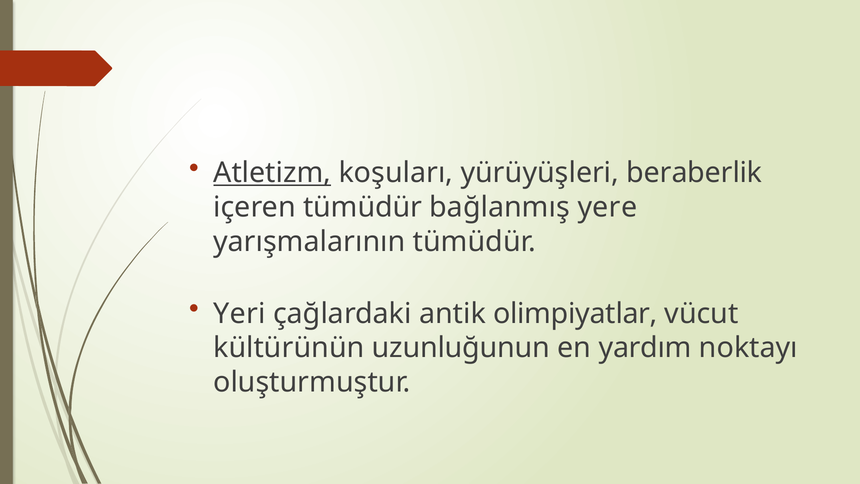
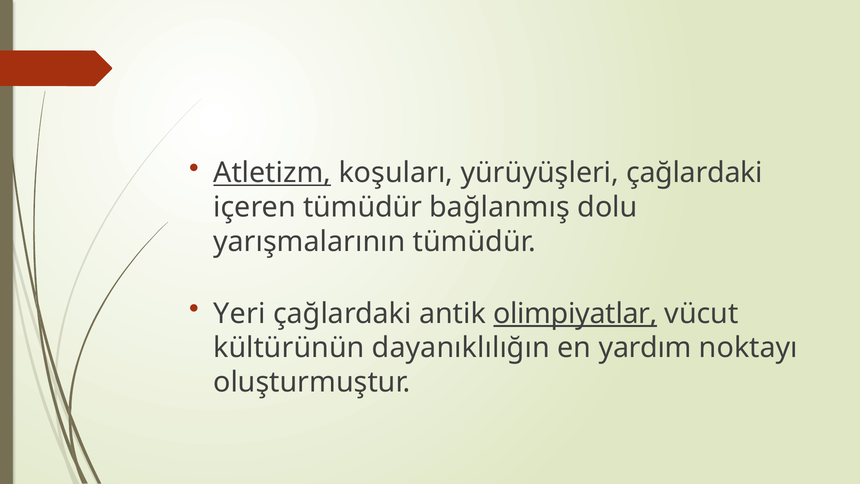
yürüyüşleri beraberlik: beraberlik -> çağlardaki
yere: yere -> dolu
olimpiyatlar underline: none -> present
uzunluğunun: uzunluğunun -> dayanıklılığın
